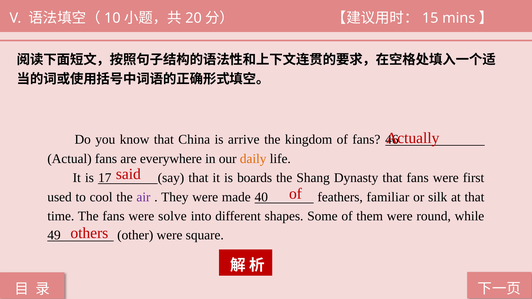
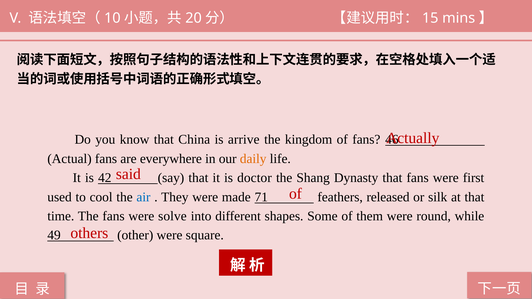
17: 17 -> 42
boards: boards -> doctor
air colour: purple -> blue
40: 40 -> 71
familiar: familiar -> released
